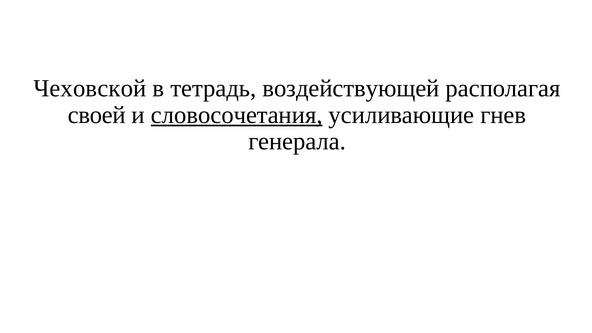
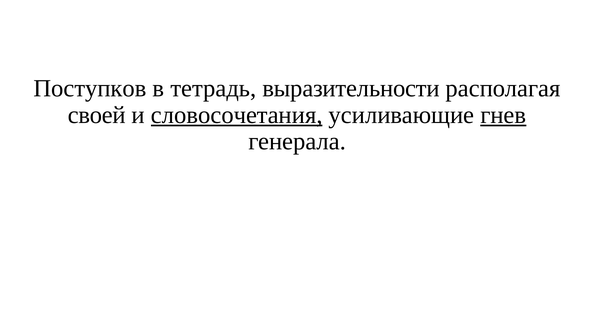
Чеховской: Чеховской -> Поступков
воздействующей: воздействующей -> выразительности
гнев underline: none -> present
